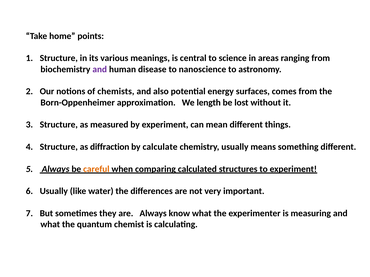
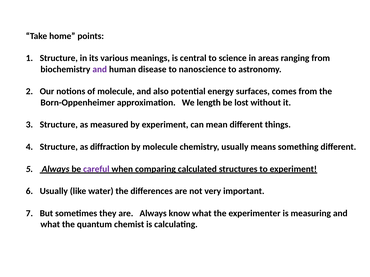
of chemists: chemists -> molecule
by calculate: calculate -> molecule
careful colour: orange -> purple
